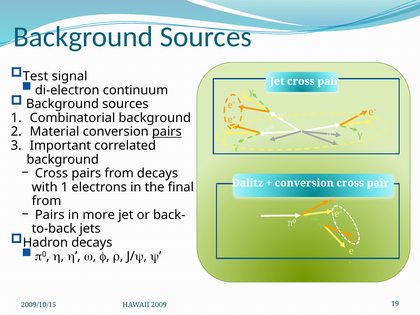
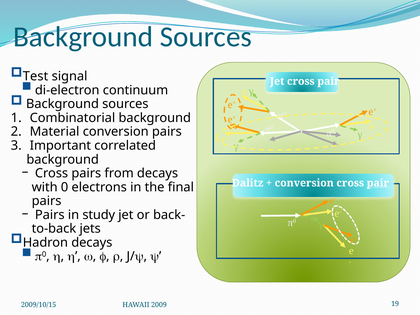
pairs at (167, 132) underline: present -> none
with 1: 1 -> 0
from at (47, 201): from -> pairs
more: more -> study
